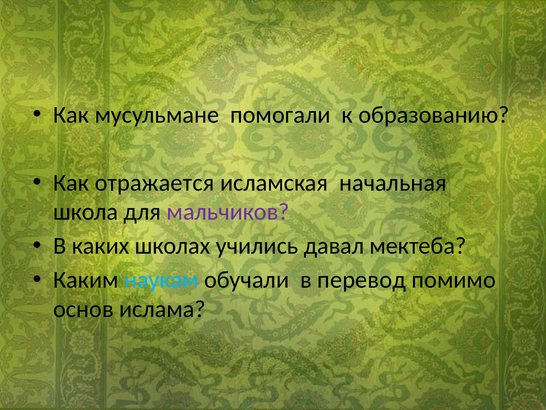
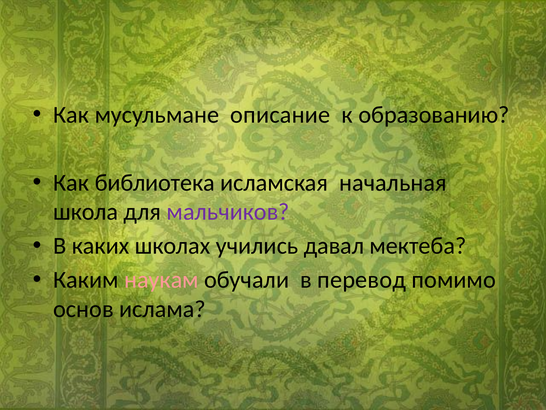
помогали: помогали -> описание
отражается: отражается -> библиотека
наукам colour: light blue -> pink
